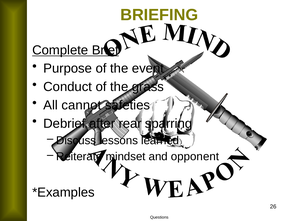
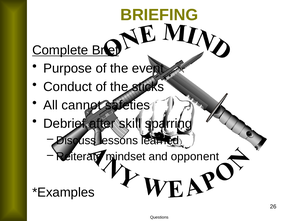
grass: grass -> sticks
rear: rear -> skill
